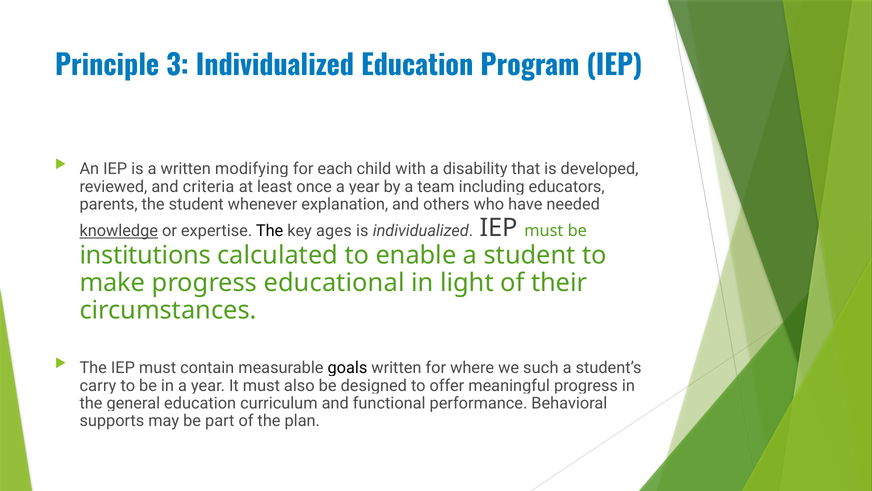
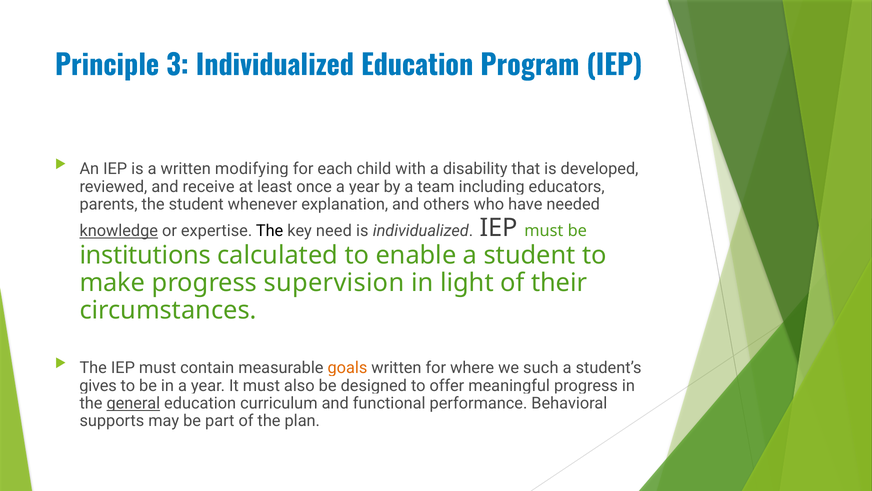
criteria: criteria -> receive
ages: ages -> need
educational: educational -> supervision
goals colour: black -> orange
carry: carry -> gives
general underline: none -> present
